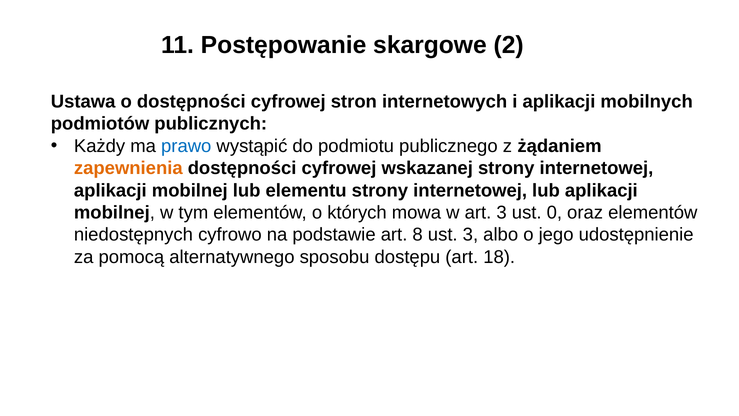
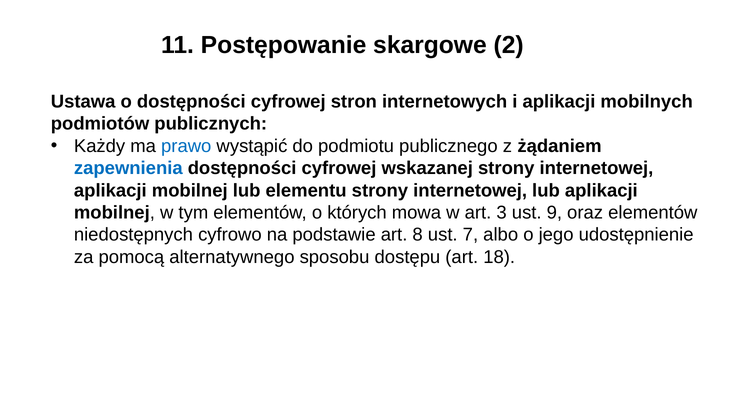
zapewnienia colour: orange -> blue
0: 0 -> 9
ust 3: 3 -> 7
